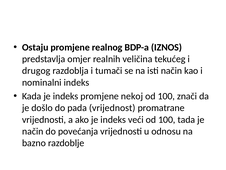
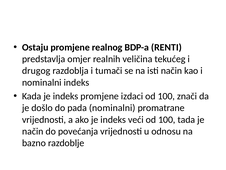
IZNOS: IZNOS -> RENTI
nekoj: nekoj -> izdaci
pada vrijednost: vrijednost -> nominalni
